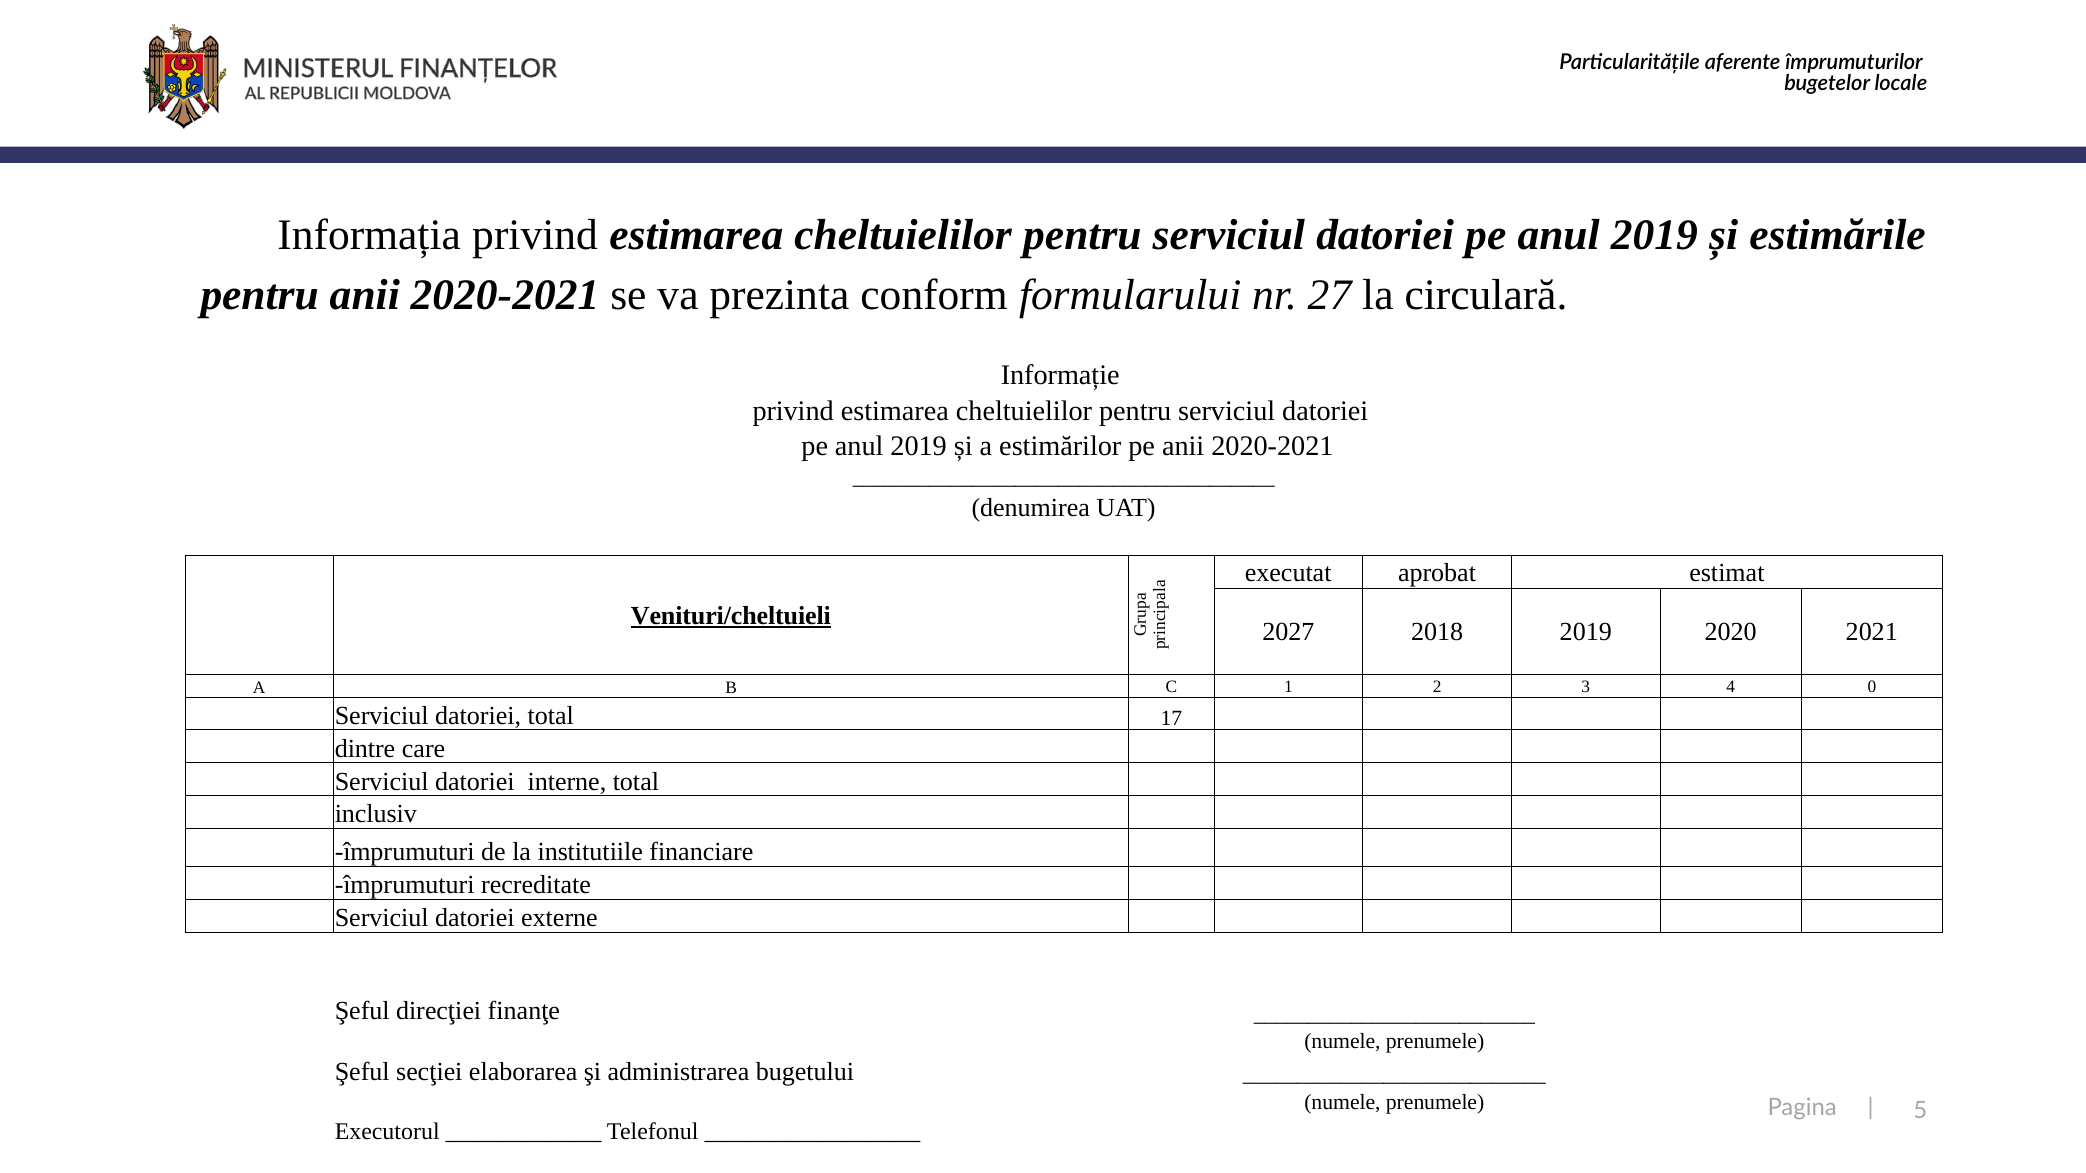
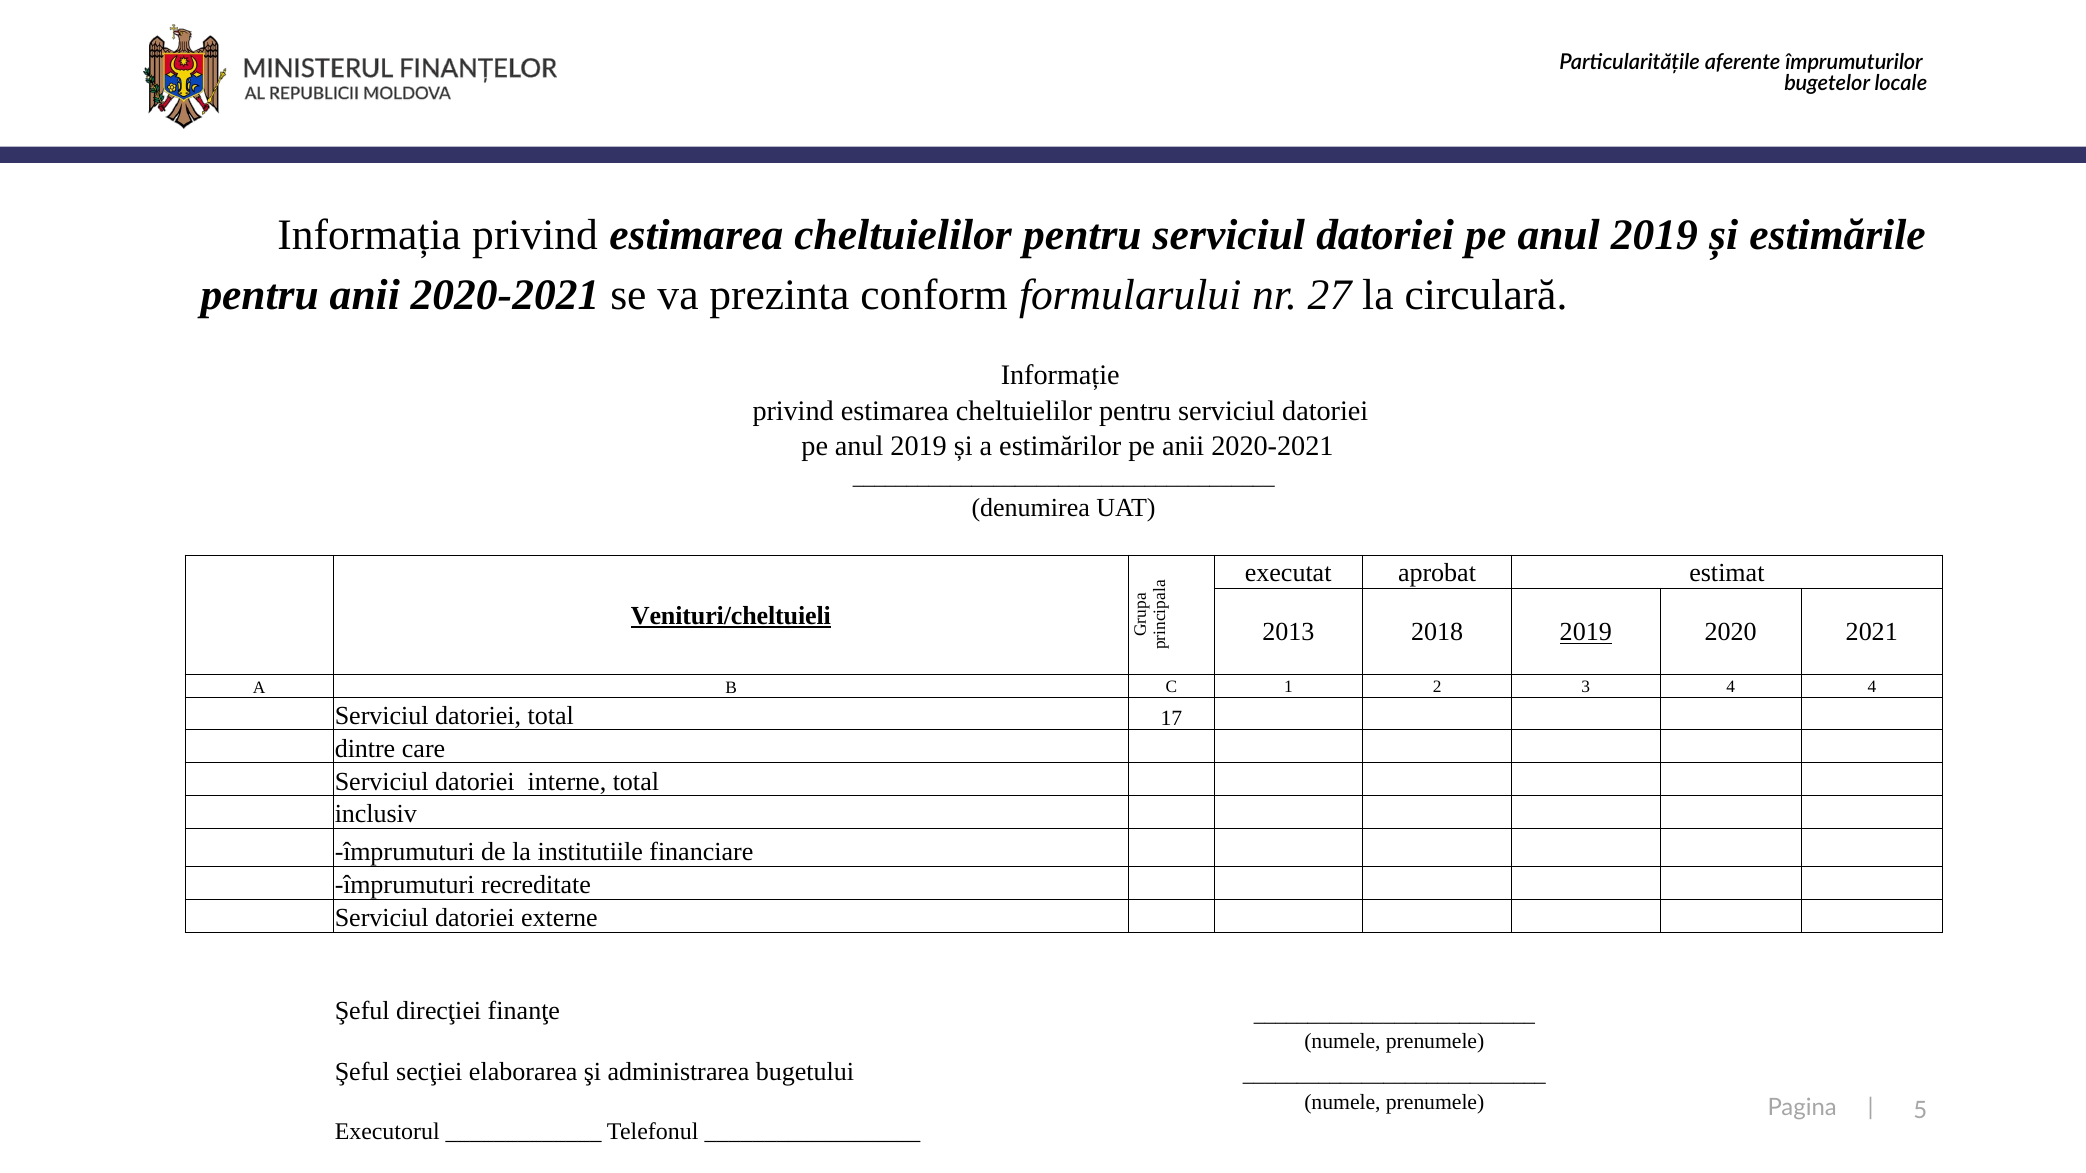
2027: 2027 -> 2013
2019 at (1586, 632) underline: none -> present
4 0: 0 -> 4
